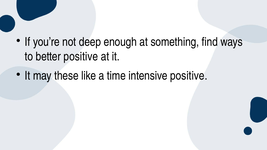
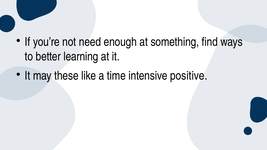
deep: deep -> need
better positive: positive -> learning
